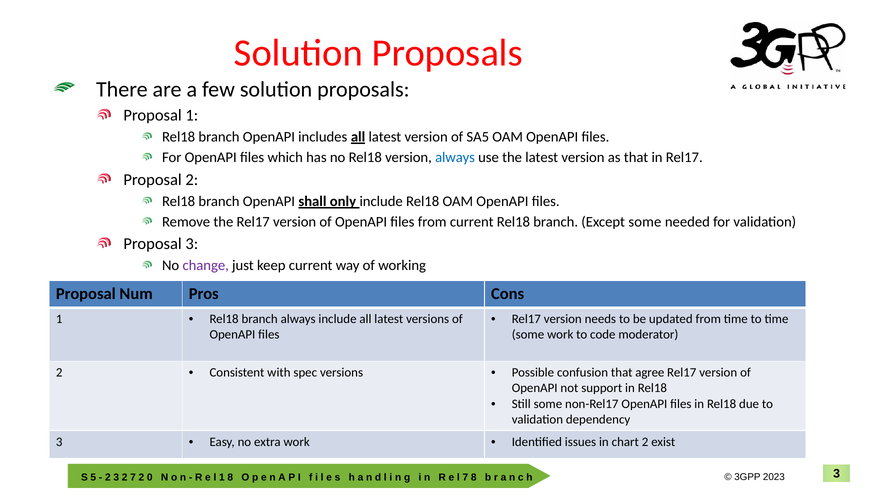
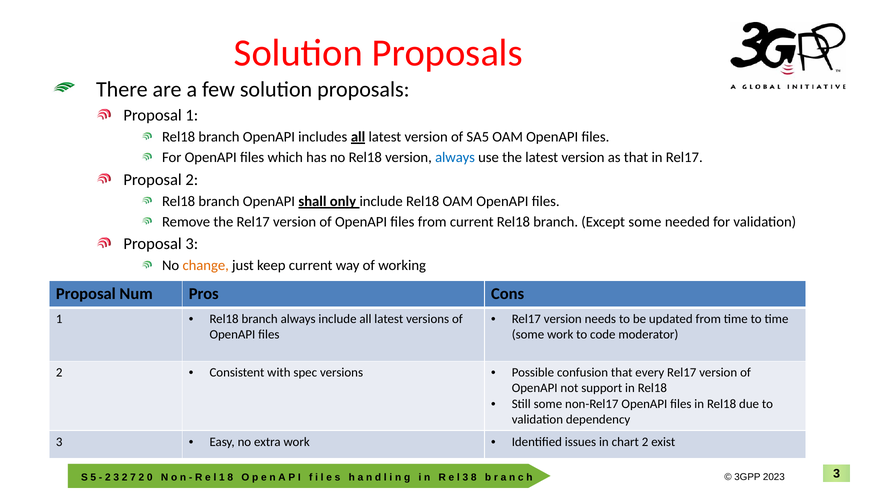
change colour: purple -> orange
agree: agree -> every
7 at (465, 477): 7 -> 3
